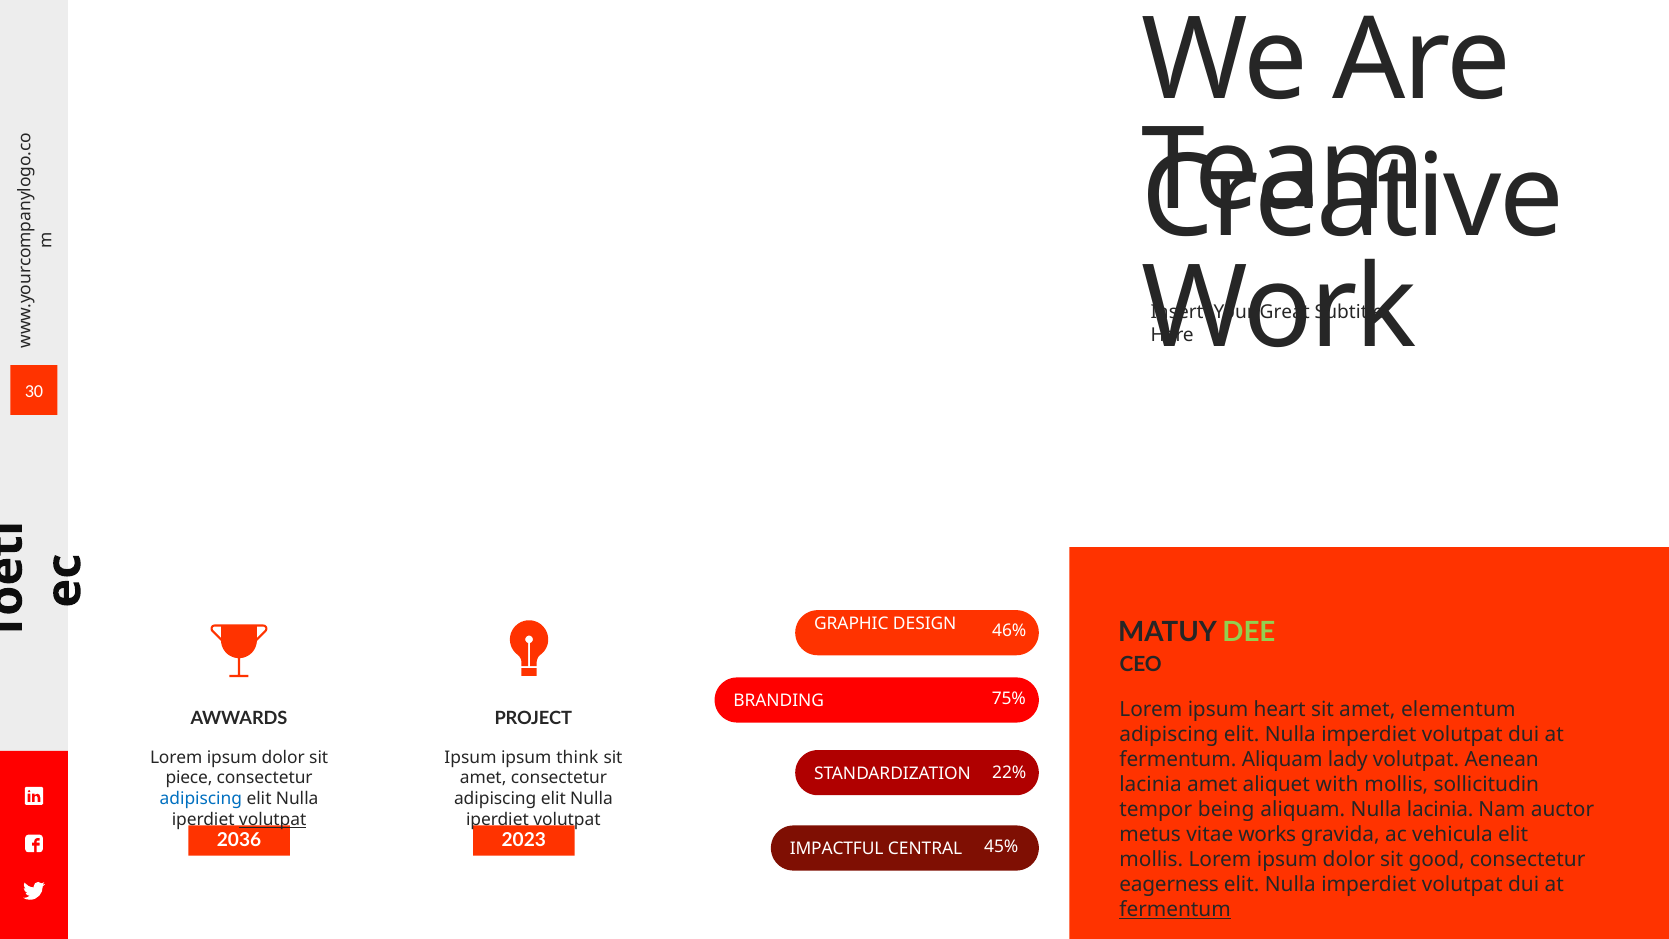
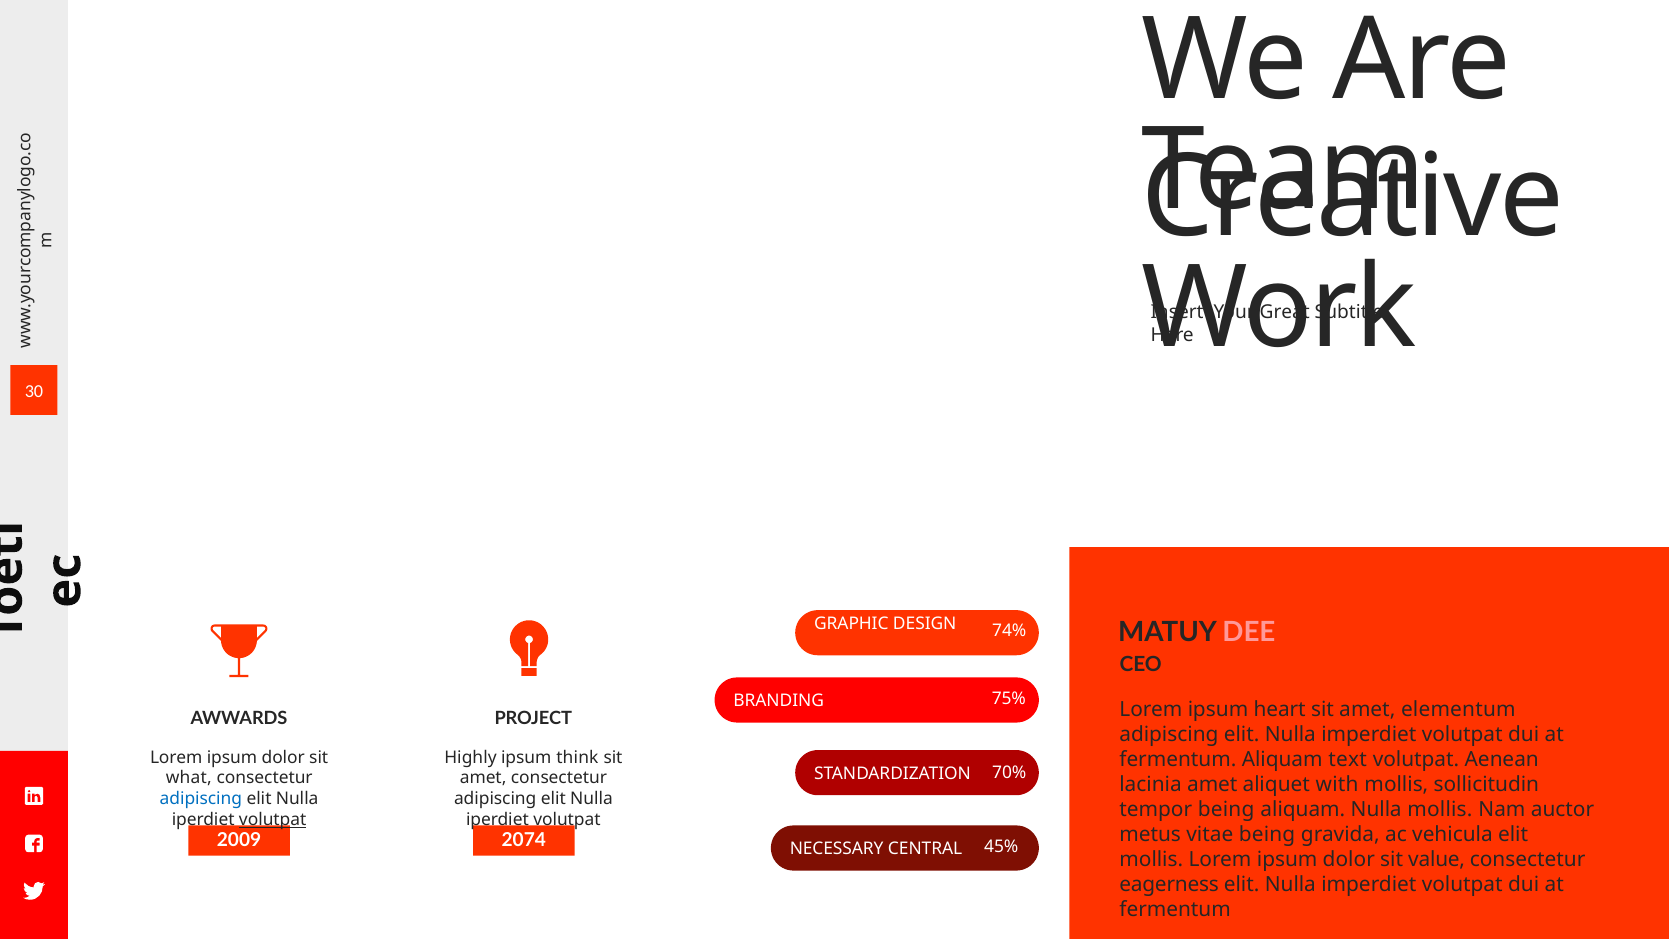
DEE colour: light green -> pink
46%: 46% -> 74%
Ipsum at (470, 757): Ipsum -> Highly
lady: lady -> text
22%: 22% -> 70%
piece: piece -> what
Nulla lacinia: lacinia -> mollis
vitae works: works -> being
2036: 2036 -> 2009
2023: 2023 -> 2074
IMPACTFUL: IMPACTFUL -> NECESSARY
good: good -> value
fermentum at (1175, 909) underline: present -> none
